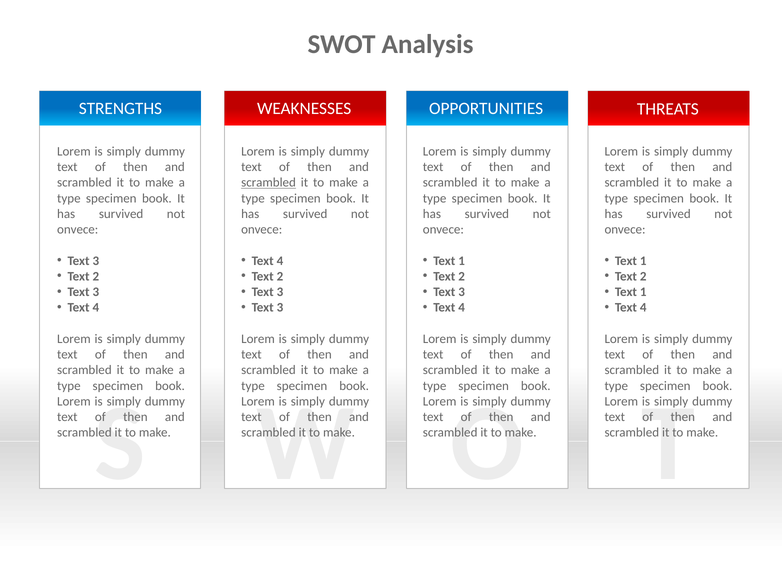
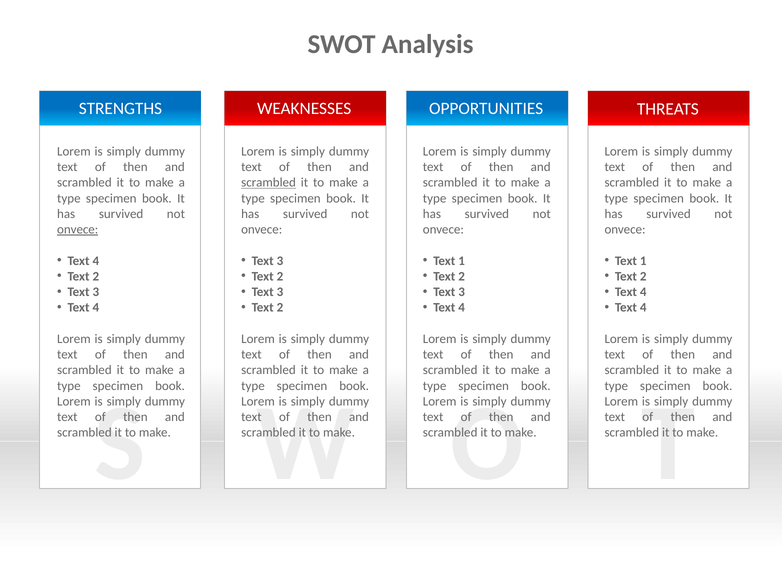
onvece at (78, 230) underline: none -> present
3 at (96, 261): 3 -> 4
4 at (280, 261): 4 -> 3
1 at (643, 292): 1 -> 4
3 at (280, 308): 3 -> 2
